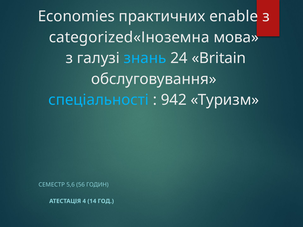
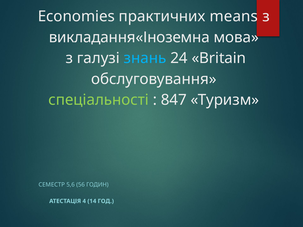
enable: enable -> means
categorized«Іноземна: categorized«Іноземна -> викладання«Іноземна
спеціальності colour: light blue -> light green
942: 942 -> 847
